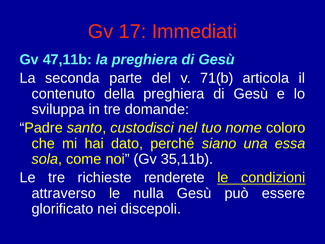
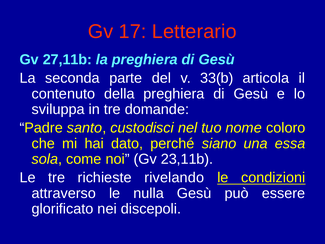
Immediati: Immediati -> Letterario
47,11b: 47,11b -> 27,11b
71(b: 71(b -> 33(b
35,11b: 35,11b -> 23,11b
renderete: renderete -> rivelando
